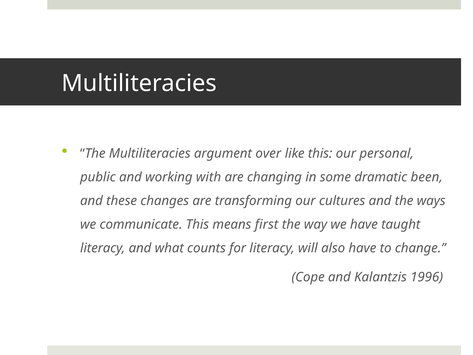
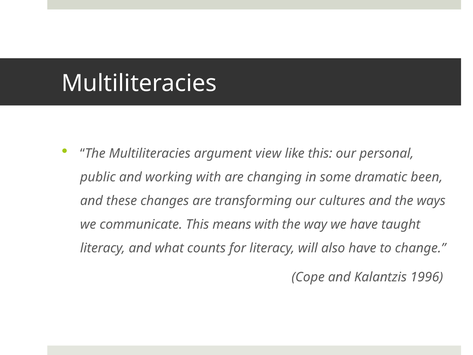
over: over -> view
means first: first -> with
